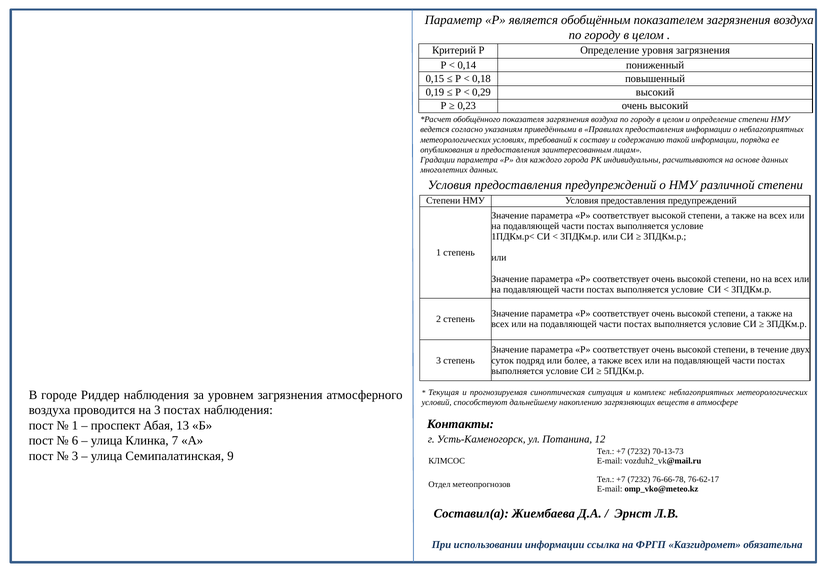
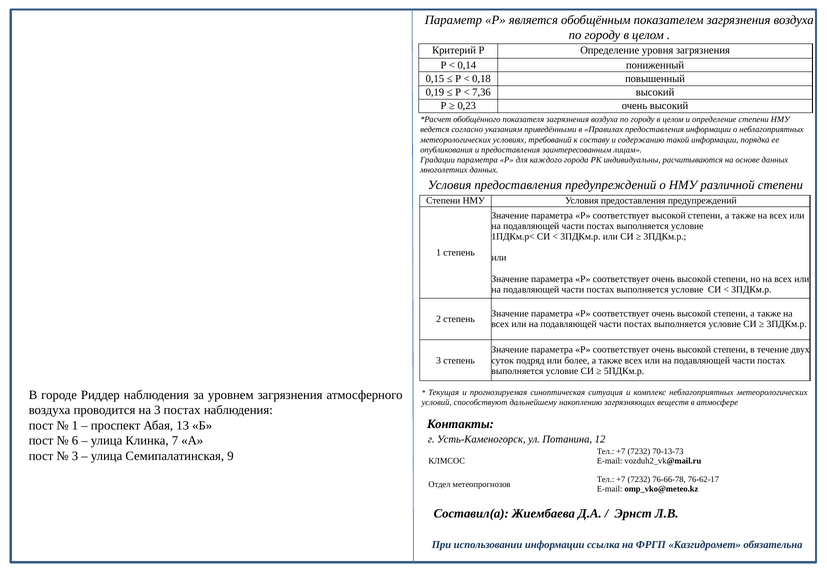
0,29: 0,29 -> 7,36
